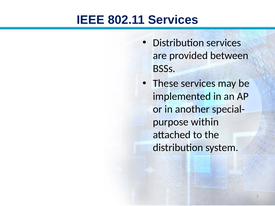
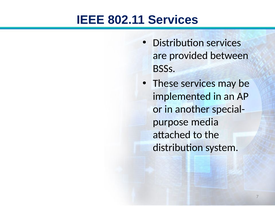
within: within -> media
